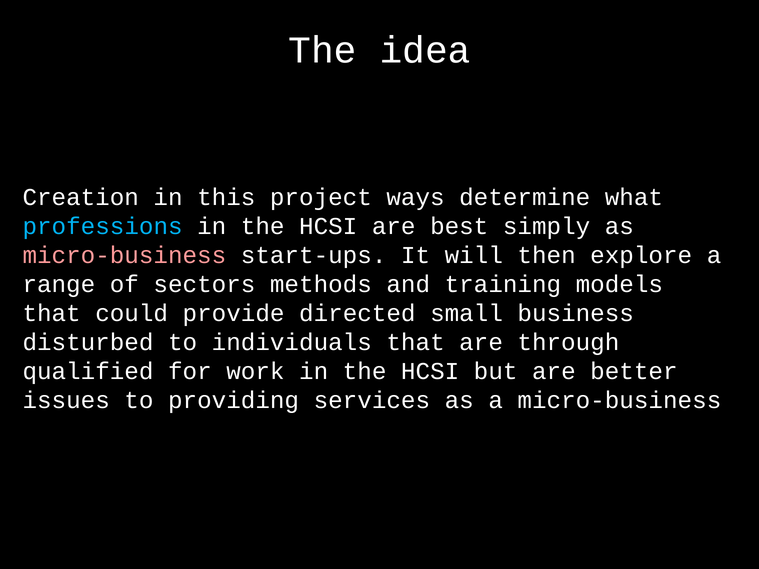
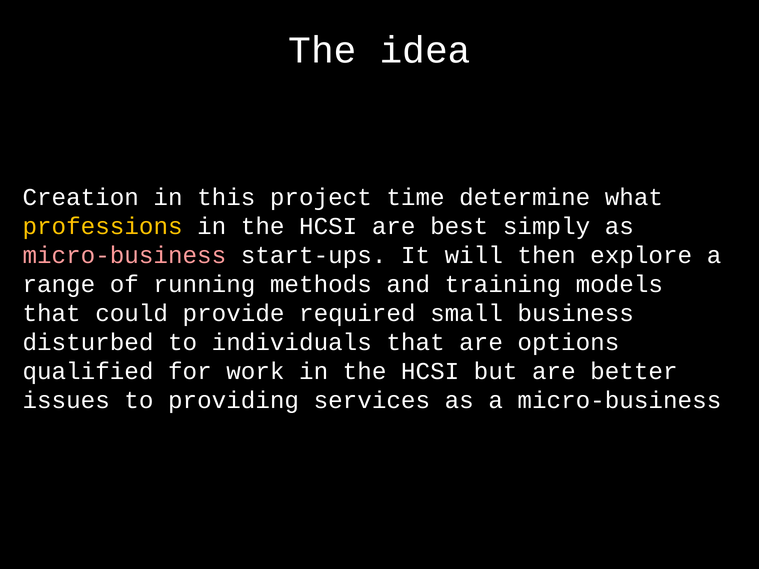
ways: ways -> time
professions colour: light blue -> yellow
sectors: sectors -> running
directed: directed -> required
through: through -> options
